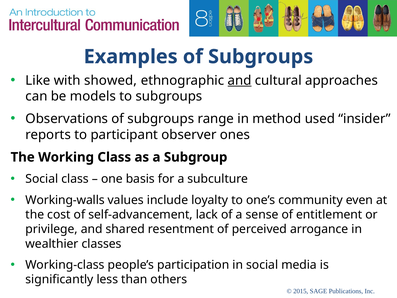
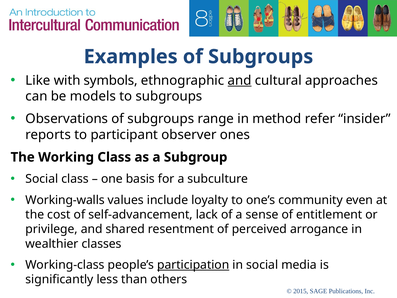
showed: showed -> symbols
used: used -> refer
participation underline: none -> present
